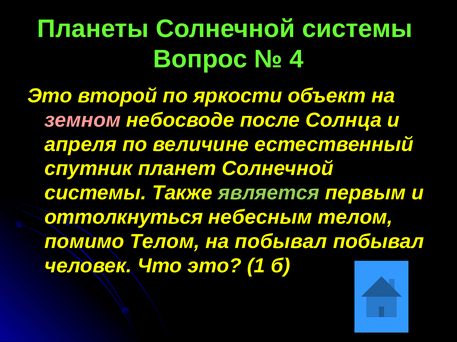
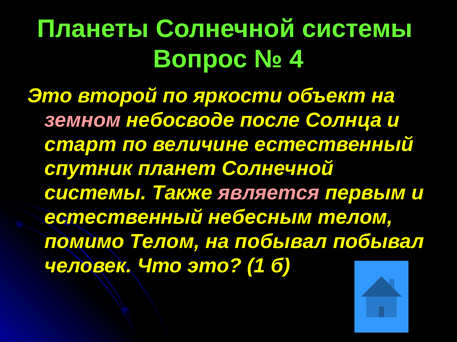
апреля: апреля -> старт
является colour: light green -> pink
оттолкнуться at (124, 218): оттолкнуться -> естественный
